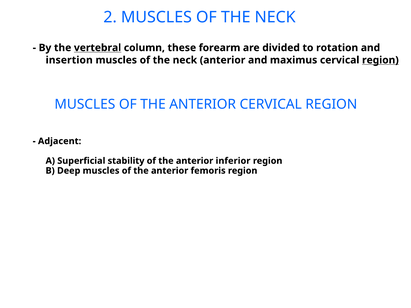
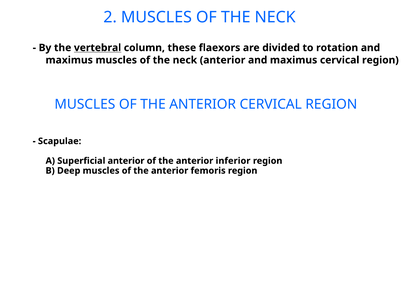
forearm: forearm -> flaexors
insertion at (69, 60): insertion -> maximus
region at (380, 60) underline: present -> none
Adjacent: Adjacent -> Scapulae
Superficial stability: stability -> anterior
